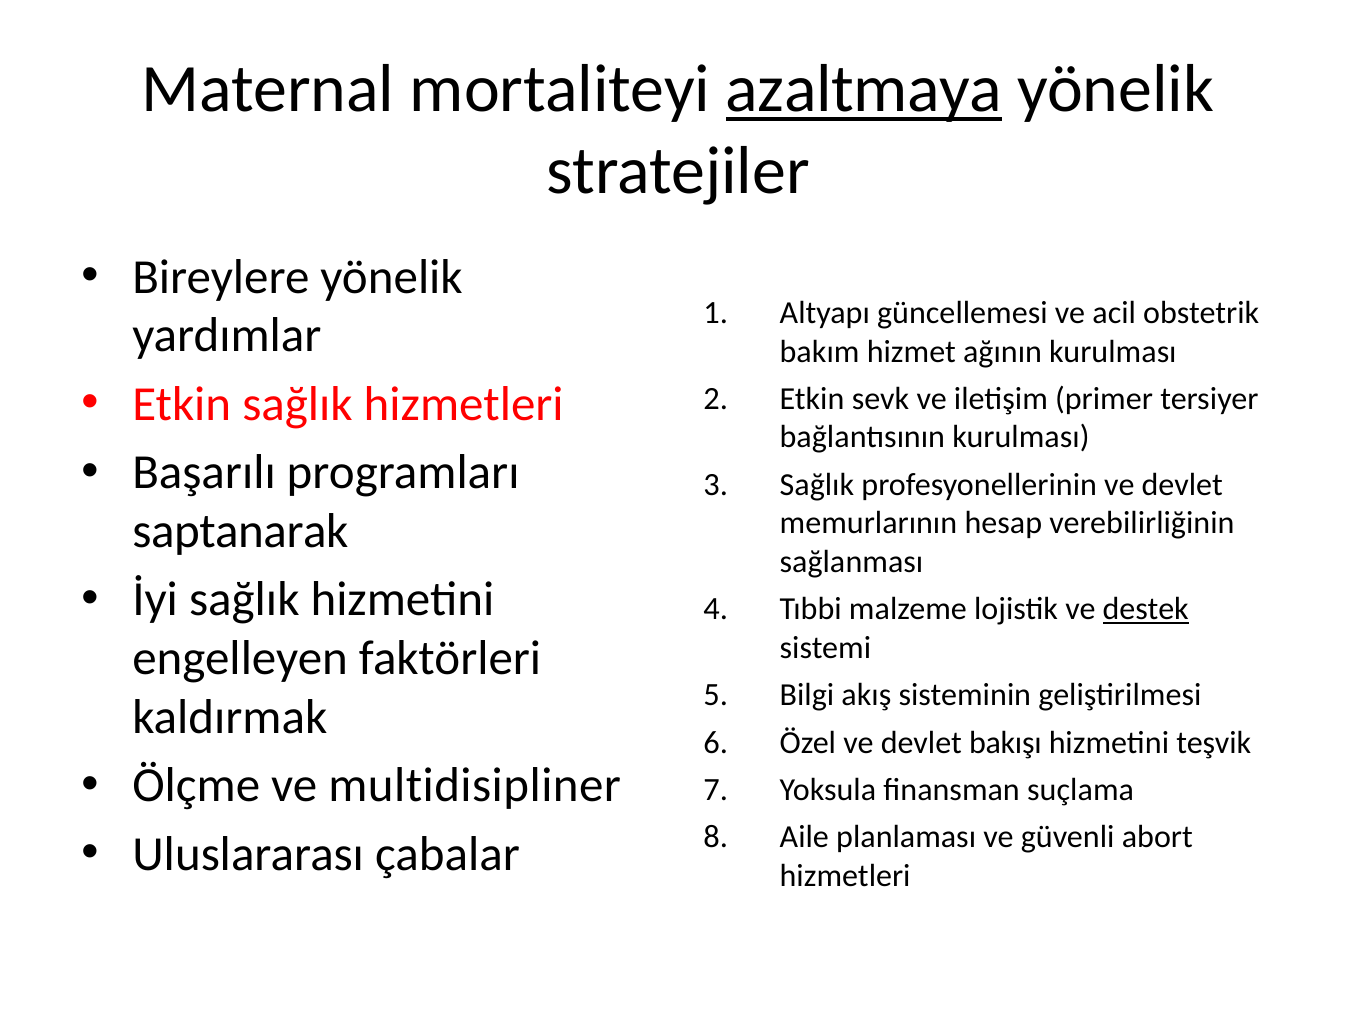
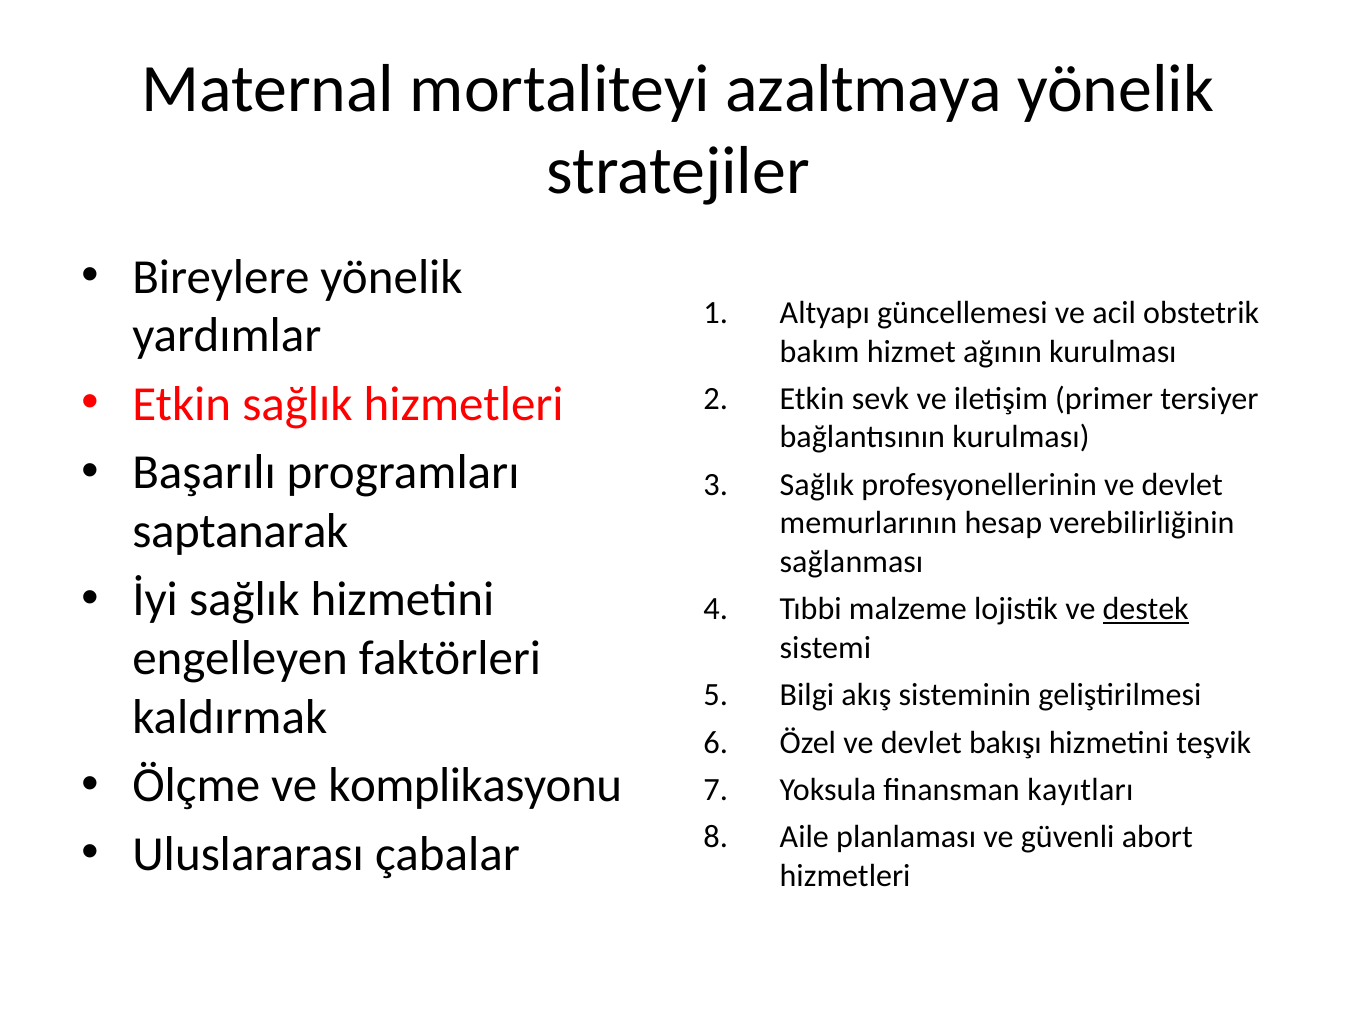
azaltmaya underline: present -> none
multidisipliner: multidisipliner -> komplikasyonu
suçlama: suçlama -> kayıtları
